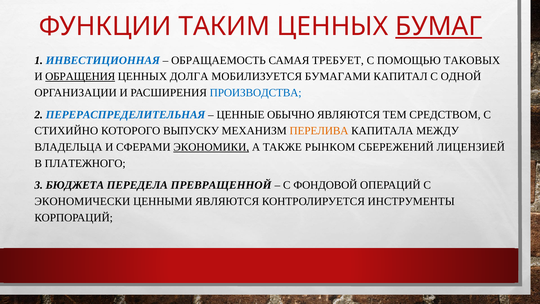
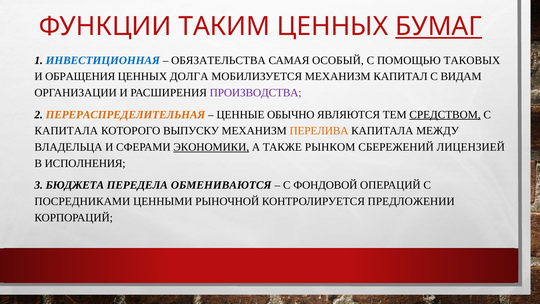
ОБРАЩАЕМОСТЬ: ОБРАЩАЕМОСТЬ -> ОБЯЗАТЕЛЬСТВА
ТРЕБУЕТ: ТРЕБУЕТ -> ОСОБЫЙ
ОБРАЩЕНИЯ underline: present -> none
МОБИЛИЗУЕТСЯ БУМАГАМИ: БУМАГАМИ -> МЕХАНИЗМ
ОДНОЙ: ОДНОЙ -> ВИДАМ
ПРОИЗВОДСТВА colour: blue -> purple
ПЕРЕРАСПРЕДЕЛИТЕЛЬНАЯ colour: blue -> orange
СРЕДСТВОМ underline: none -> present
СТИХИЙНО at (66, 131): СТИХИЙНО -> КАПИТАЛА
ПЛАТЕЖНОГО: ПЛАТЕЖНОГО -> ИСПОЛНЕНИЯ
ПРЕВРАЩЕННОЙ: ПРЕВРАЩЕННОЙ -> ОБМЕНИВАЮТСЯ
ЭКОНОМИЧЕСКИ: ЭКОНОМИЧЕСКИ -> ПОСРЕДНИКАМИ
ЦЕННЫМИ ЯВЛЯЮТСЯ: ЯВЛЯЮТСЯ -> РЫНОЧНОЙ
ИНСТРУМЕНТЫ: ИНСТРУМЕНТЫ -> ПРЕДЛОЖЕНИИ
